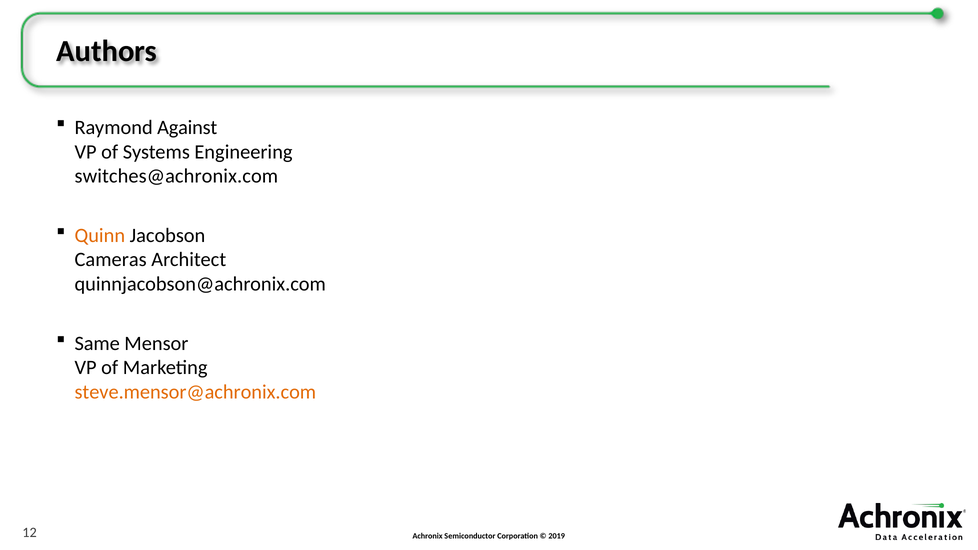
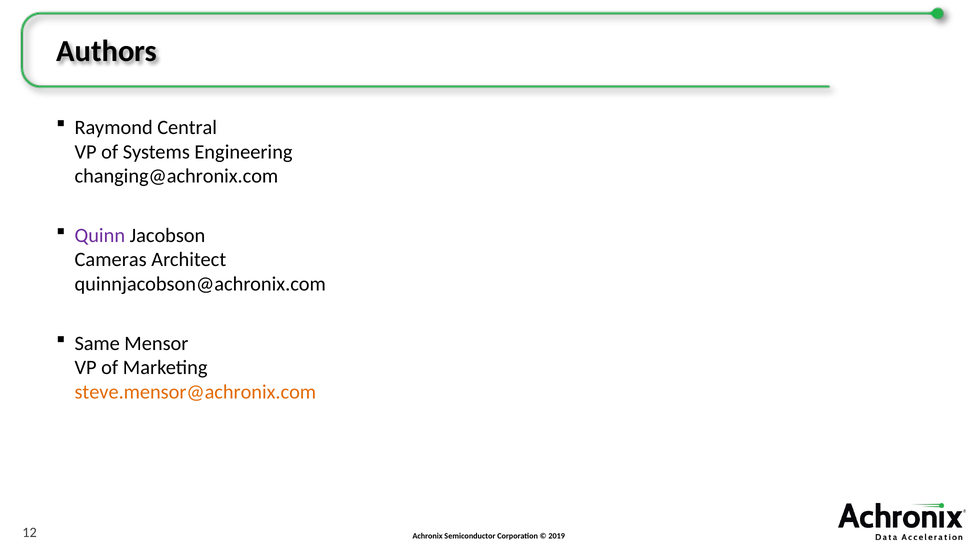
Against: Against -> Central
switches@achronix.com: switches@achronix.com -> changing@achronix.com
Quinn colour: orange -> purple
